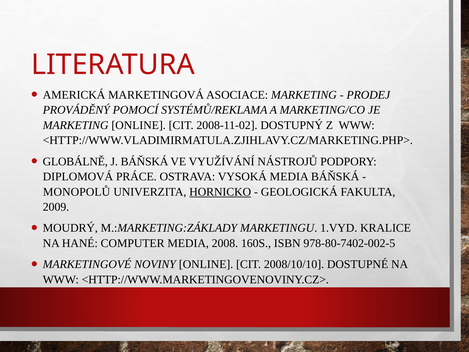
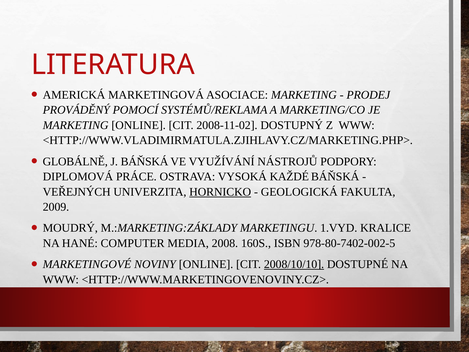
VYSOKÁ MEDIA: MEDIA -> KAŽDÉ
MONOPOLŮ: MONOPOLŮ -> VEŘEJNÝCH
2008/10/10 underline: none -> present
